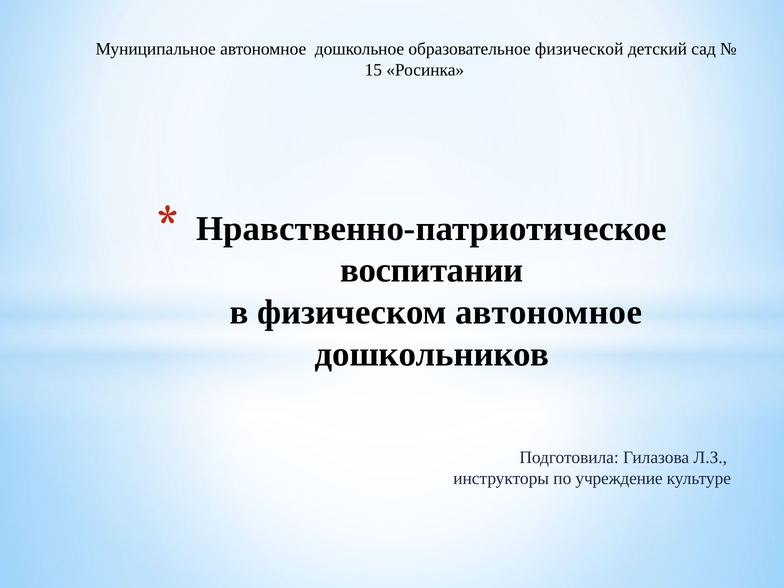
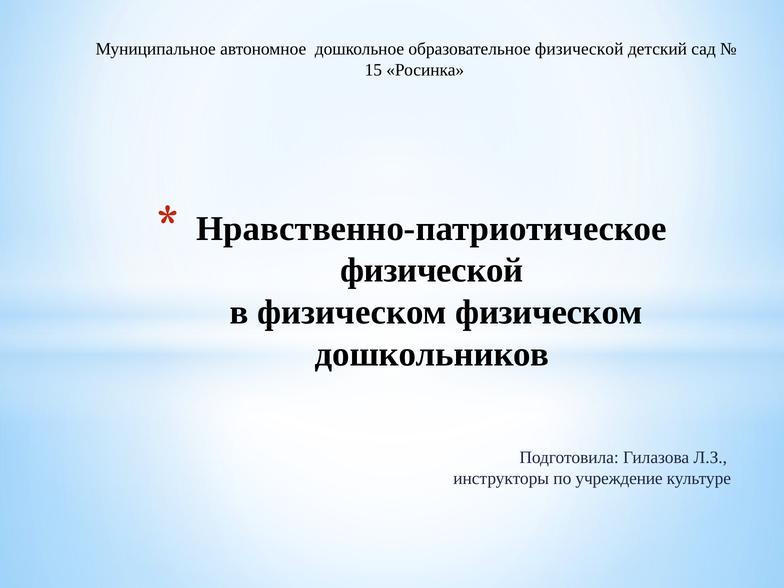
воспитании at (432, 270): воспитании -> физической
физическом автономное: автономное -> физическом
